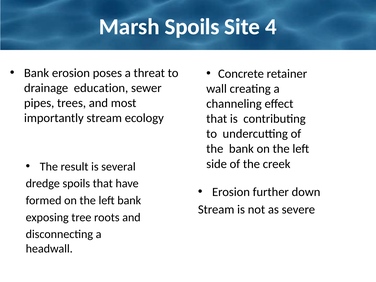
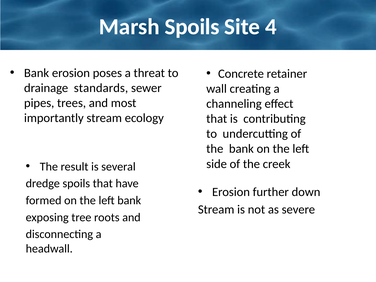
education: education -> standards
